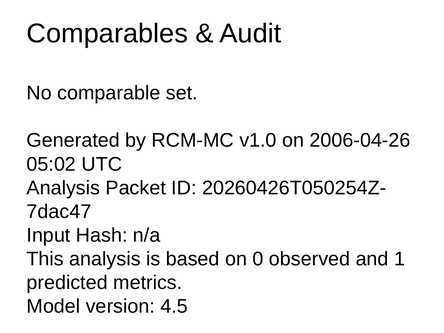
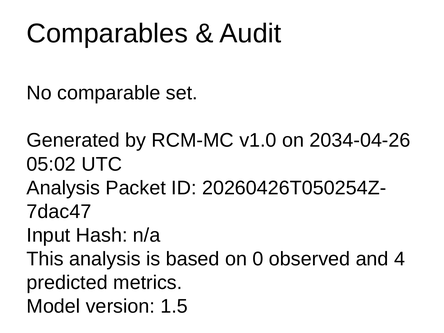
2006-04-26: 2006-04-26 -> 2034-04-26
1: 1 -> 4
4.5: 4.5 -> 1.5
